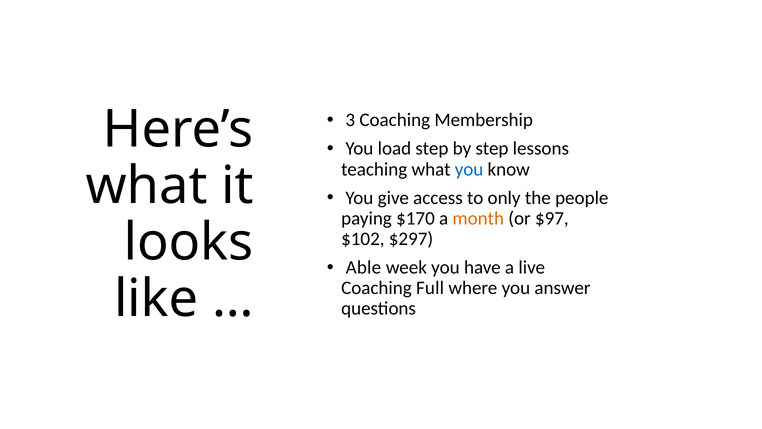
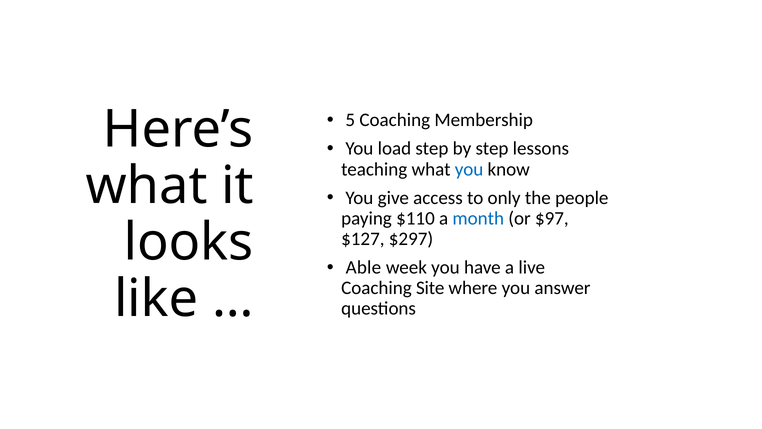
3: 3 -> 5
$170: $170 -> $110
month colour: orange -> blue
$102: $102 -> $127
Full: Full -> Site
